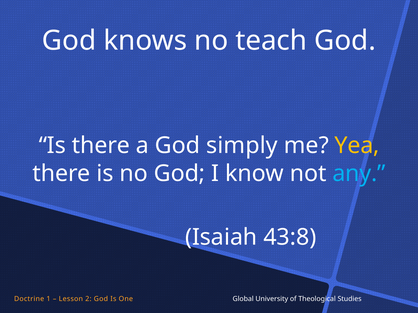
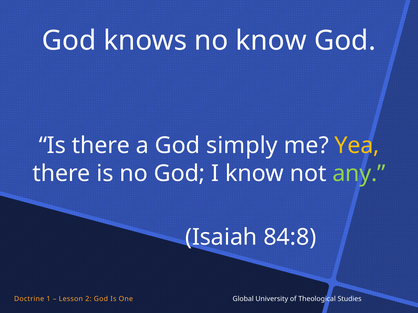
no teach: teach -> know
any colour: light blue -> light green
43:8: 43:8 -> 84:8
